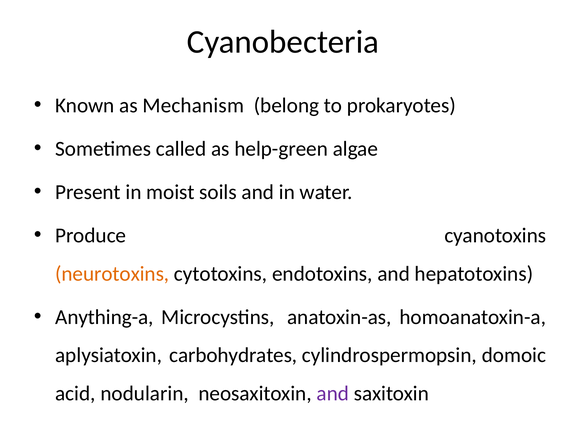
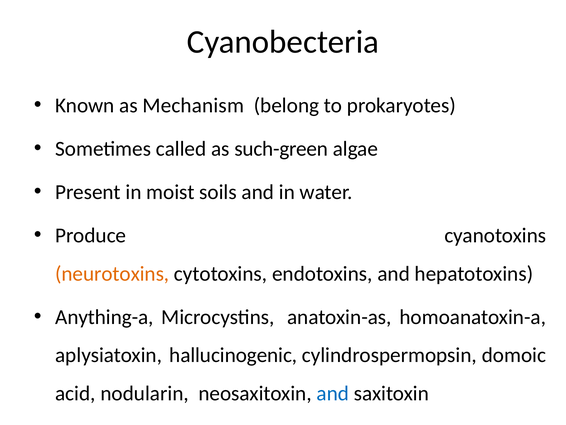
help-green: help-green -> such-green
carbohydrates: carbohydrates -> hallucinogenic
and at (333, 393) colour: purple -> blue
